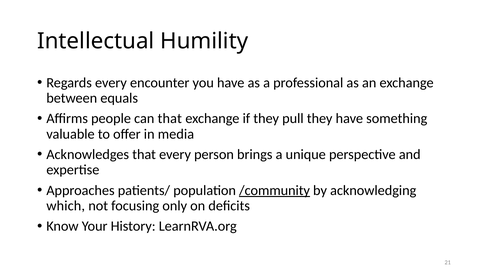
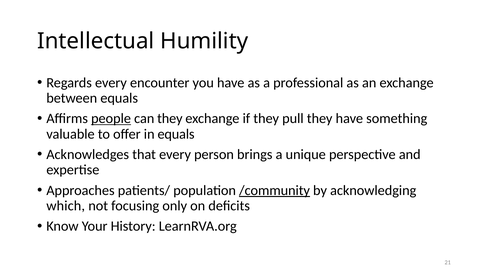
people underline: none -> present
can that: that -> they
in media: media -> equals
